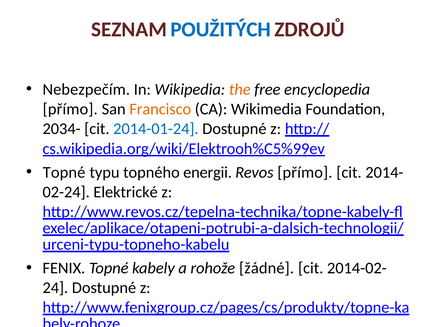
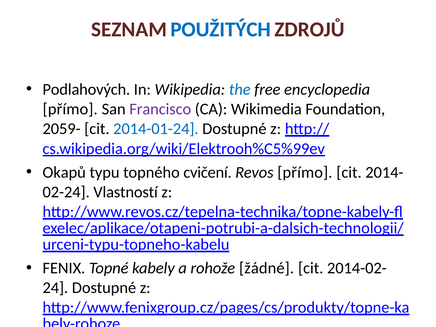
Nebezpečím: Nebezpečím -> Podlahových
the colour: orange -> blue
Francisco colour: orange -> purple
2034-: 2034- -> 2059-
Topné at (64, 172): Topné -> Okapů
energii: energii -> cvičení
Elektrické: Elektrické -> Vlastností
